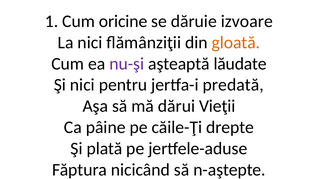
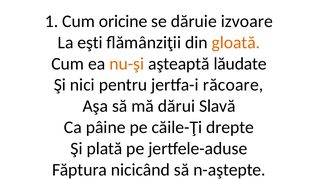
La nici: nici -> eşti
nu-şi colour: purple -> orange
predată: predată -> răcoare
Vieţii: Vieţii -> Slavă
